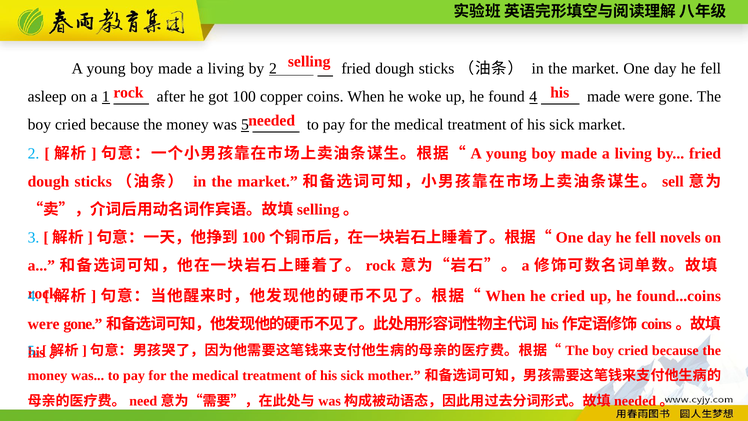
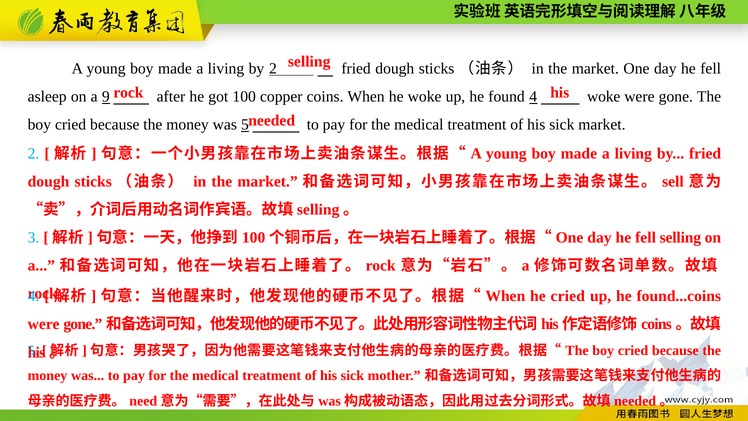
1: 1 -> 9
4 made: made -> woke
fell novels: novels -> selling
